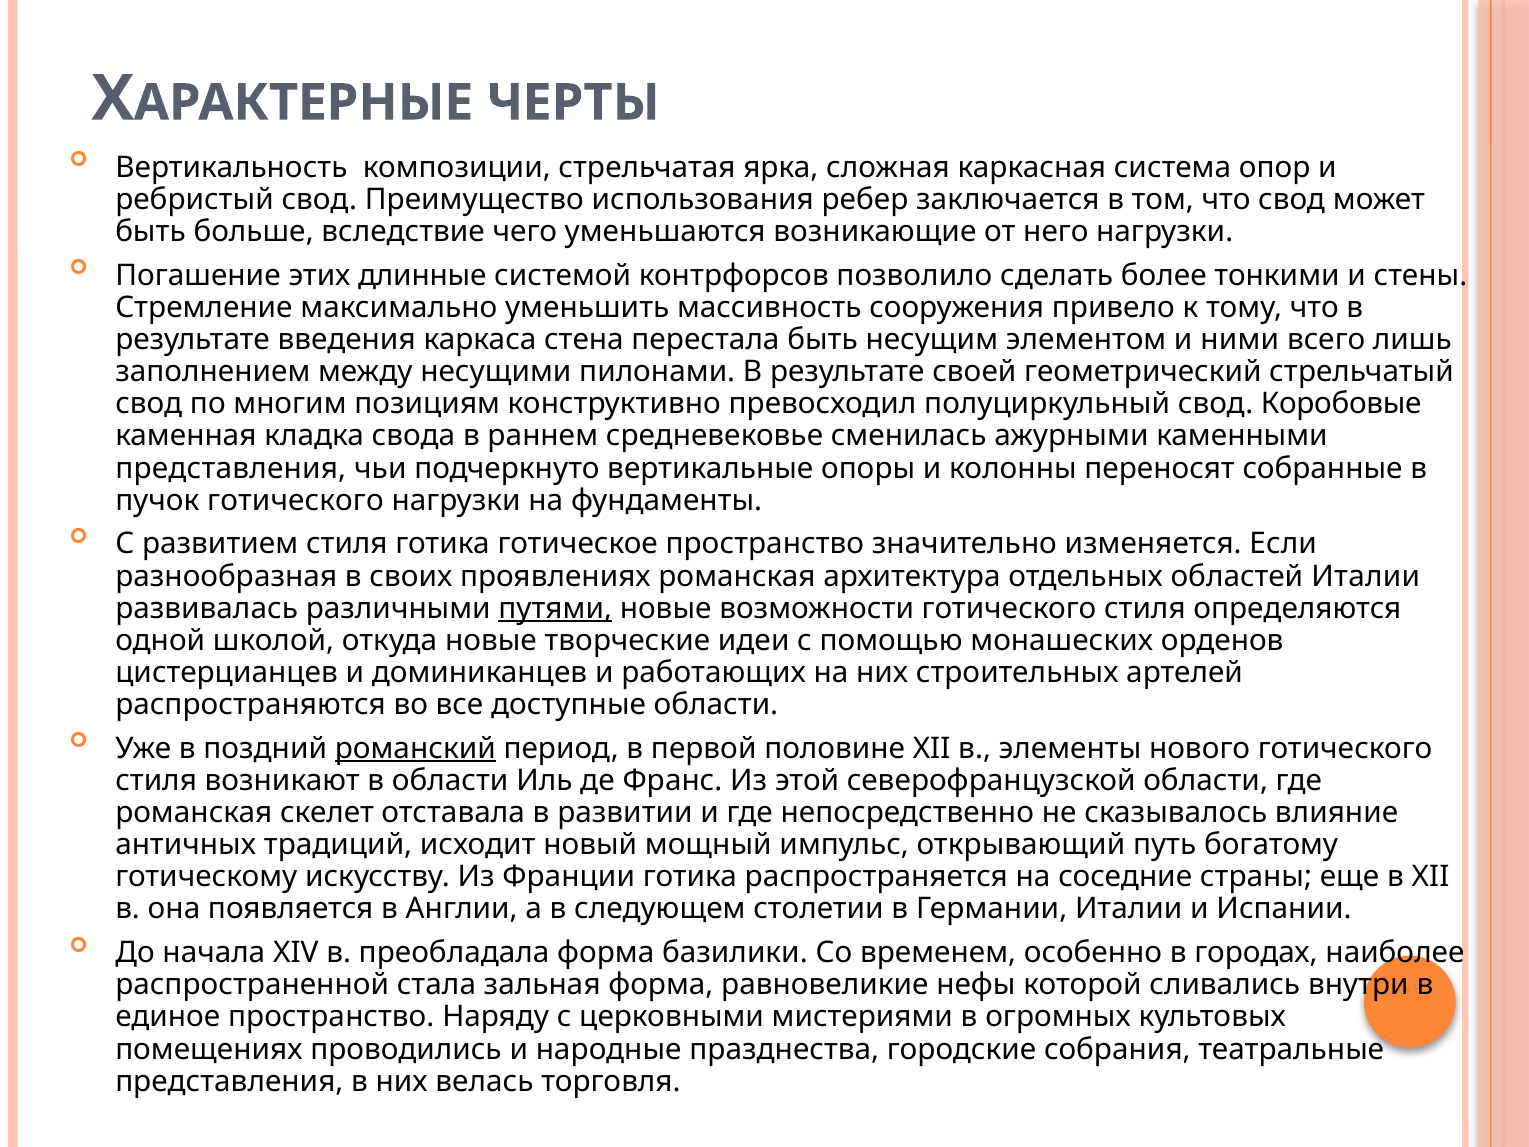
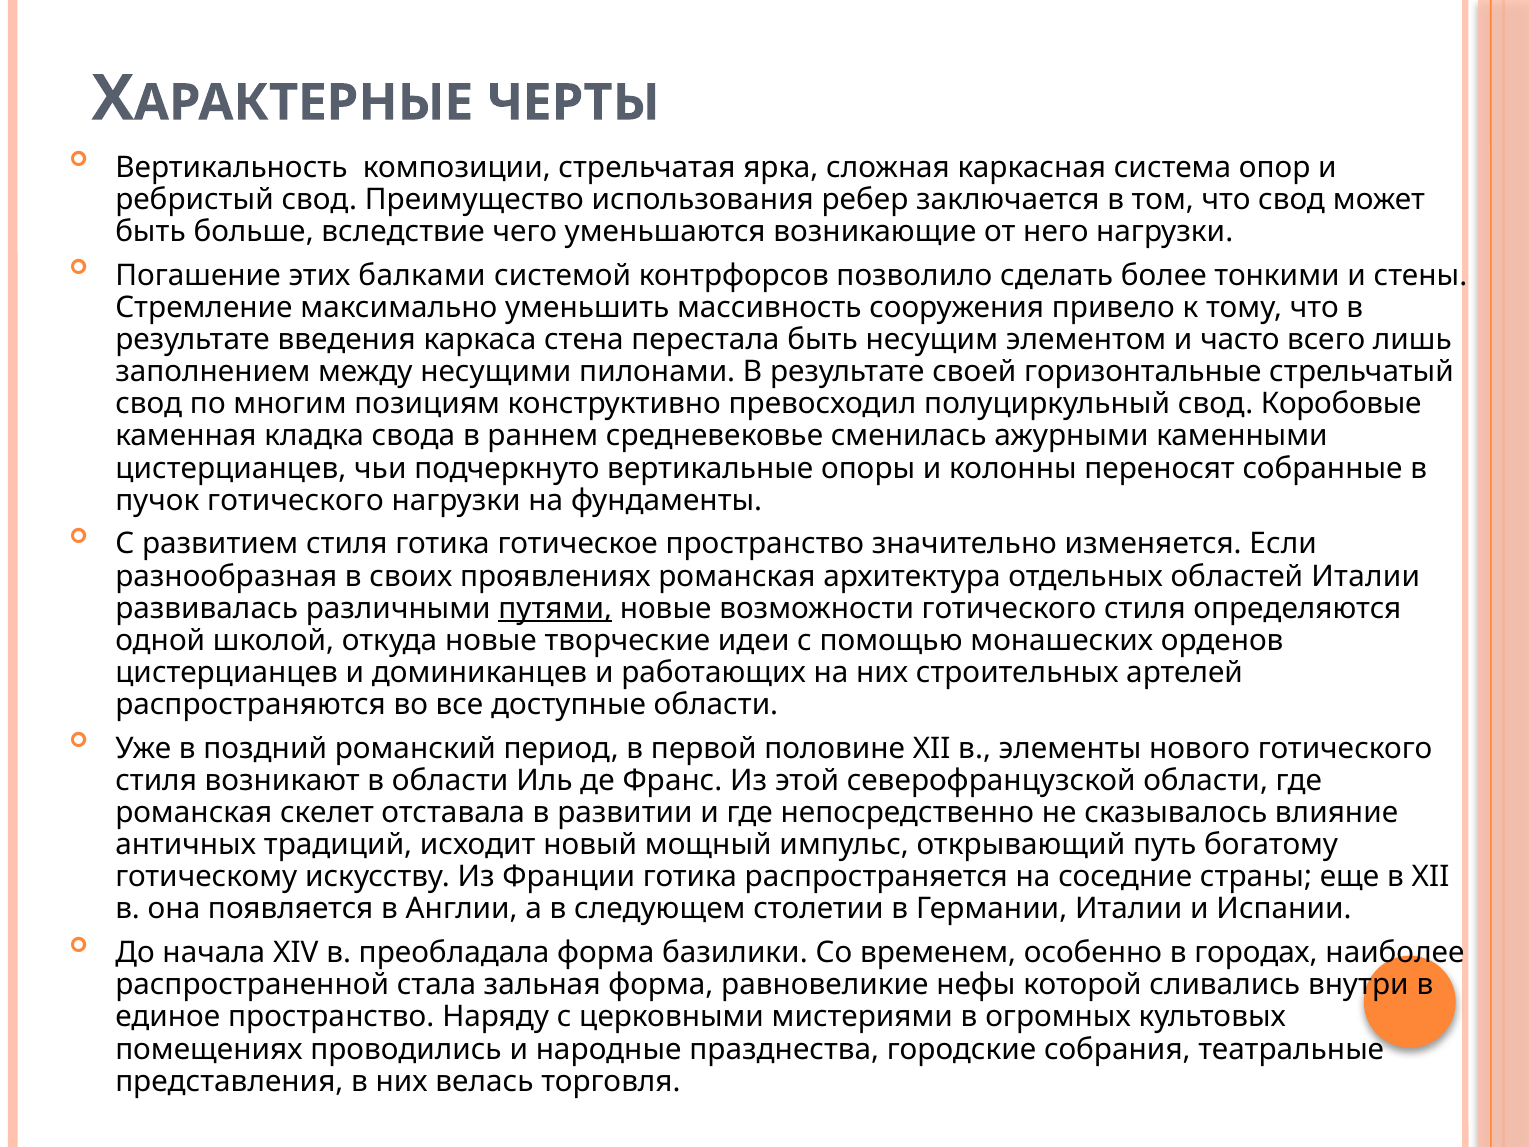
длинные: длинные -> балками
ними: ними -> часто
геометрический: геометрический -> горизонтальные
представления at (231, 468): представления -> цистерцианцев
романский underline: present -> none
